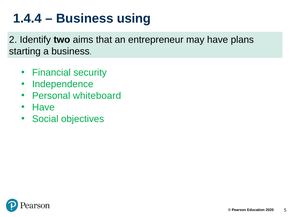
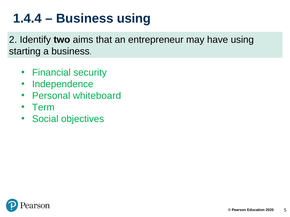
have plans: plans -> using
Have at (43, 108): Have -> Term
